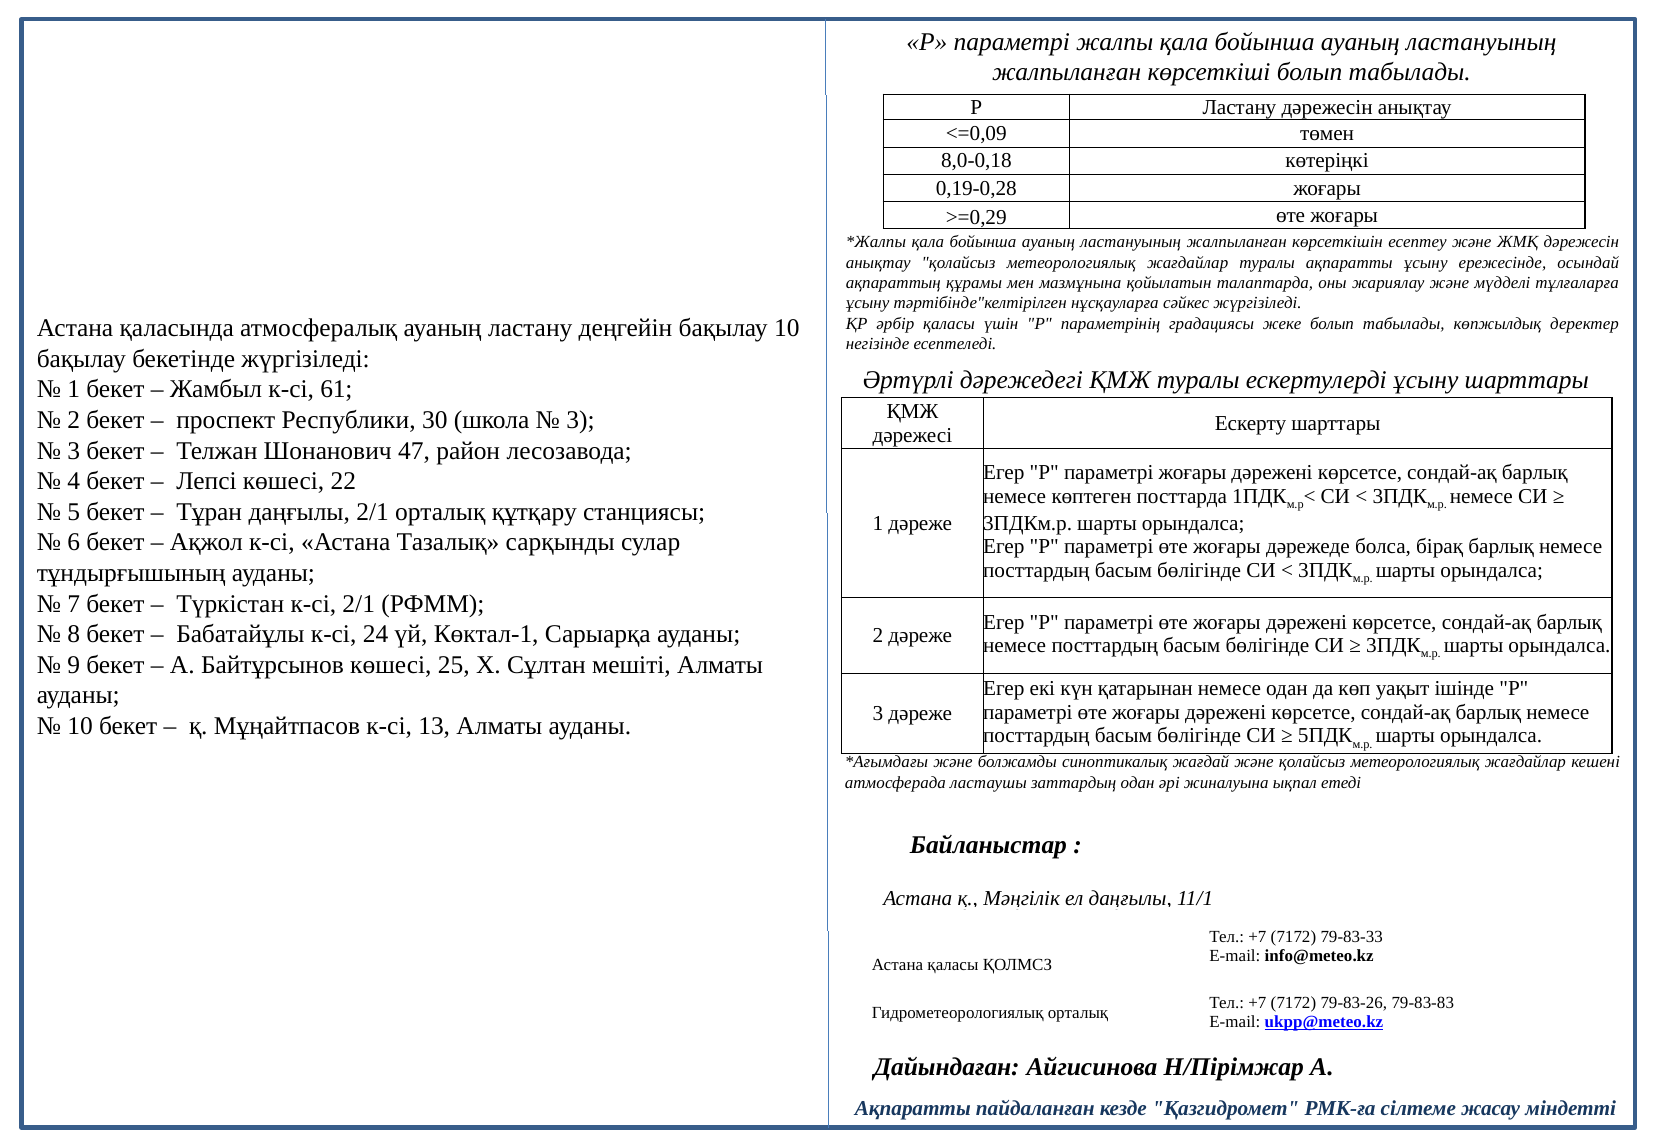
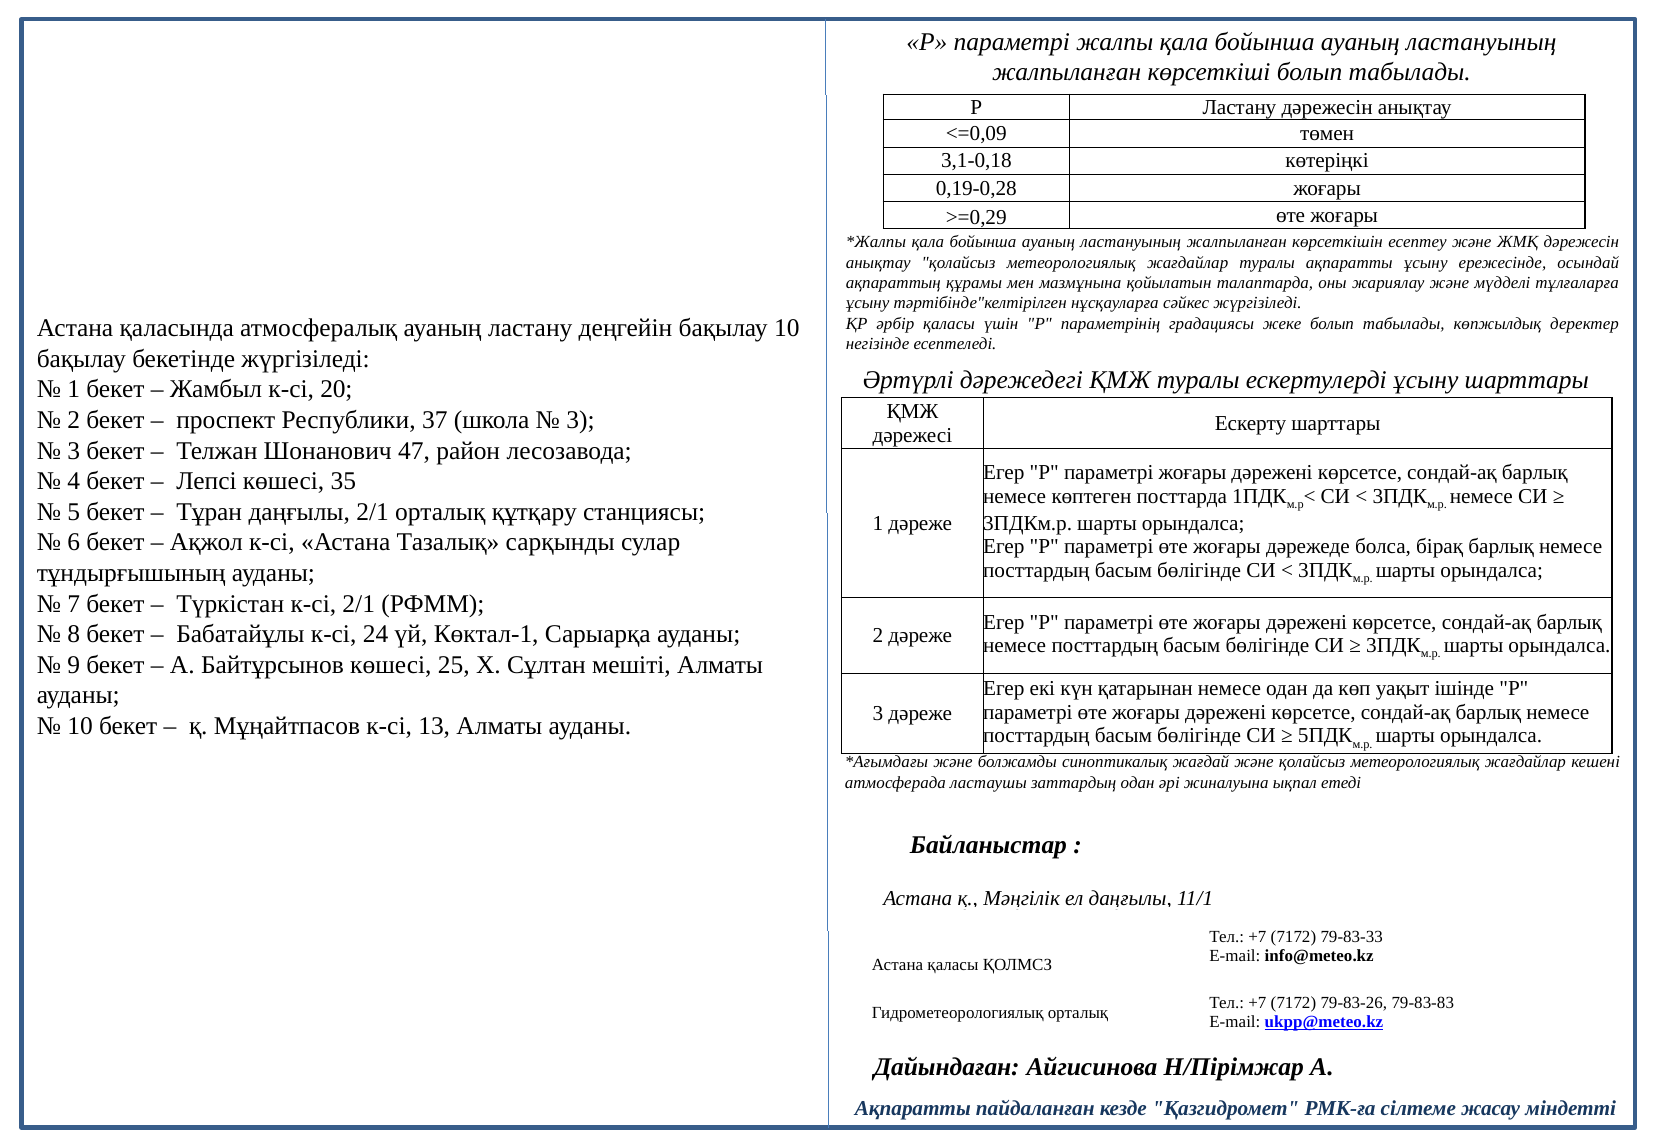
8,0-0,18: 8,0-0,18 -> 3,1-0,18
61: 61 -> 20
30: 30 -> 37
22: 22 -> 35
